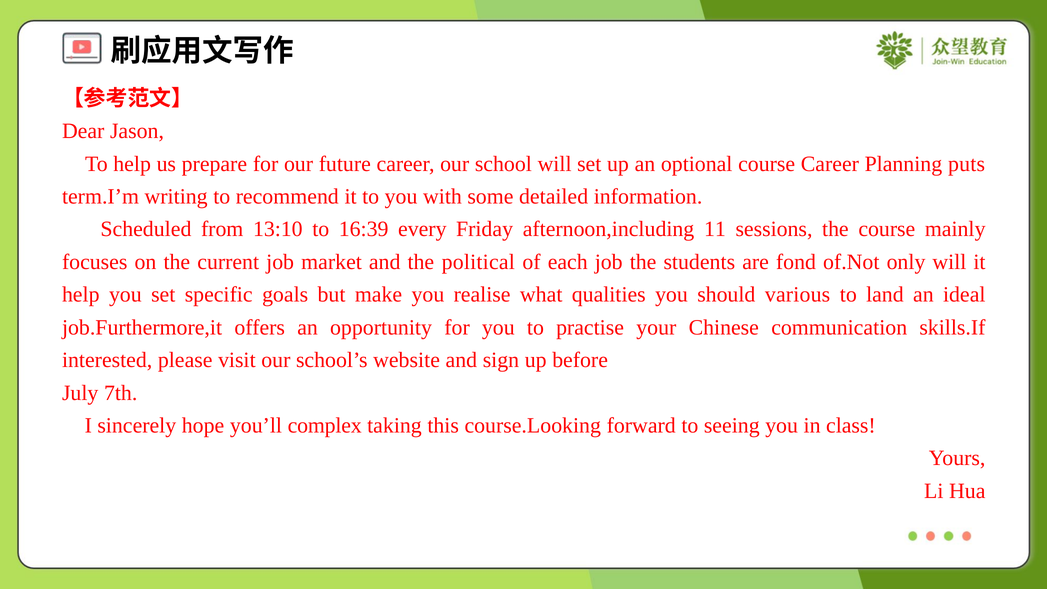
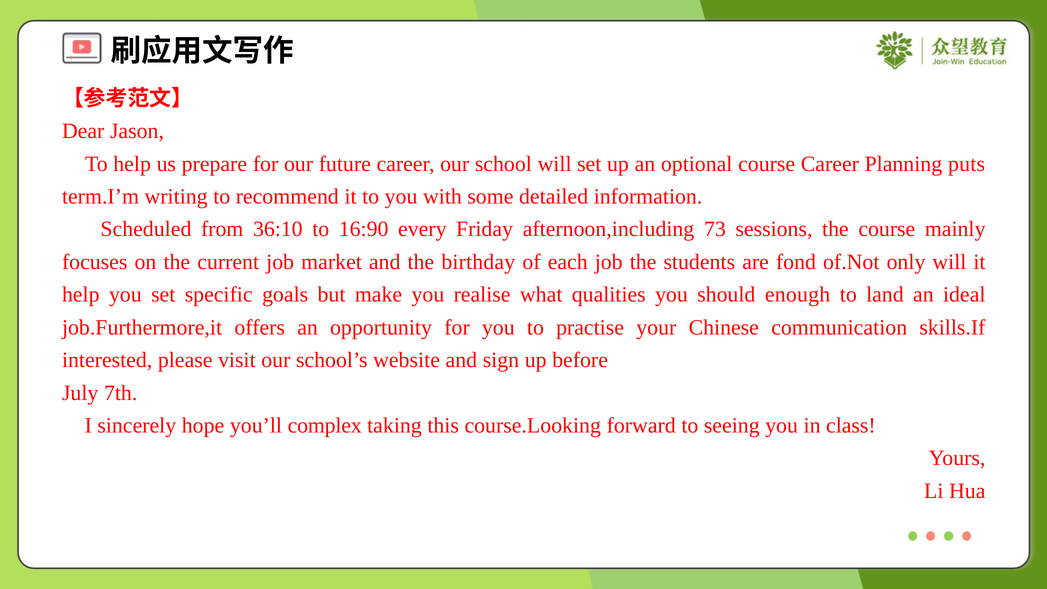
13:10: 13:10 -> 36:10
16:39: 16:39 -> 16:90
11: 11 -> 73
political: political -> birthday
various: various -> enough
